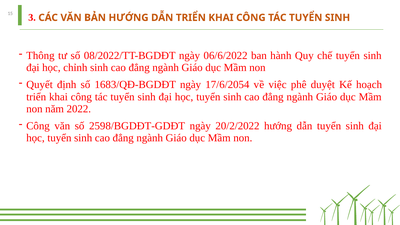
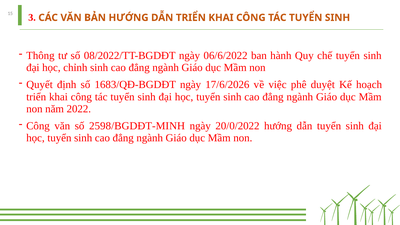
17/6/2054: 17/6/2054 -> 17/6/2026
2598/BGDĐT-GDĐT: 2598/BGDĐT-GDĐT -> 2598/BGDĐT-MINH
20/2/2022: 20/2/2022 -> 20/0/2022
